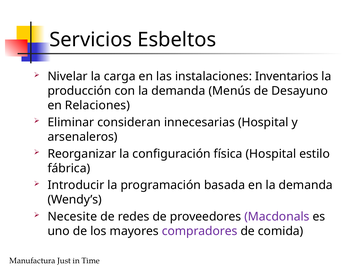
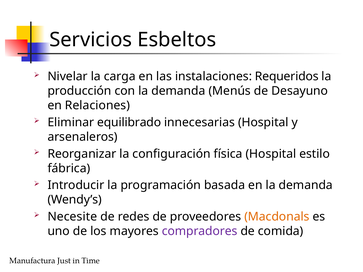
Inventarios: Inventarios -> Requeridos
consideran: consideran -> equilibrado
Macdonals colour: purple -> orange
